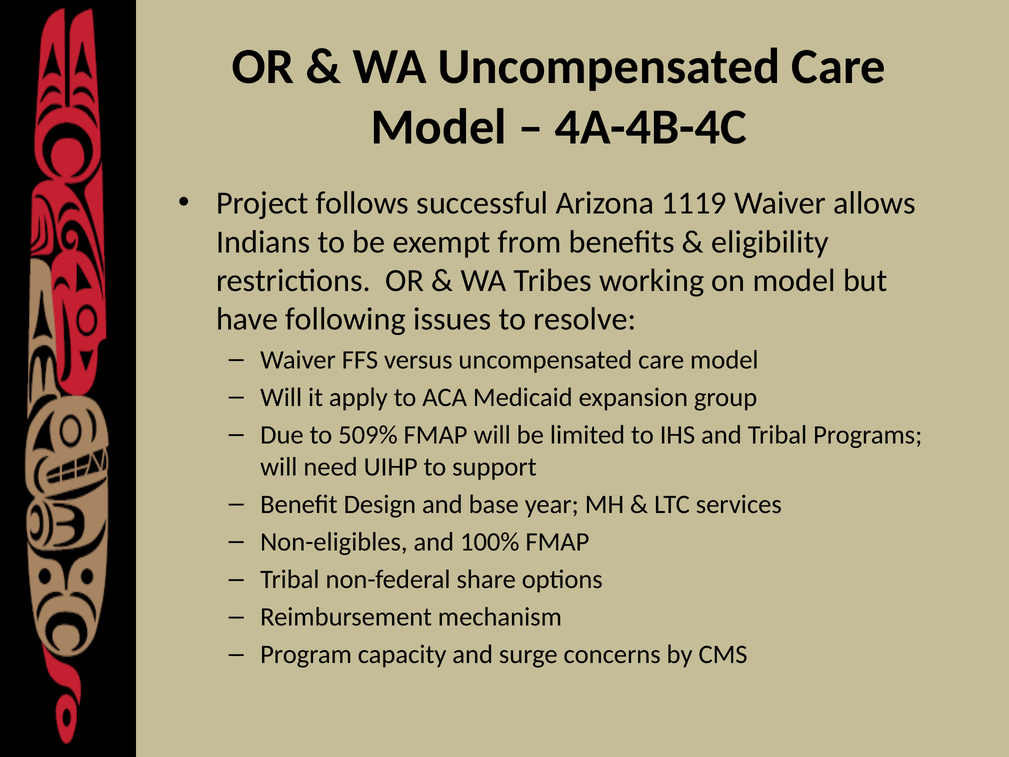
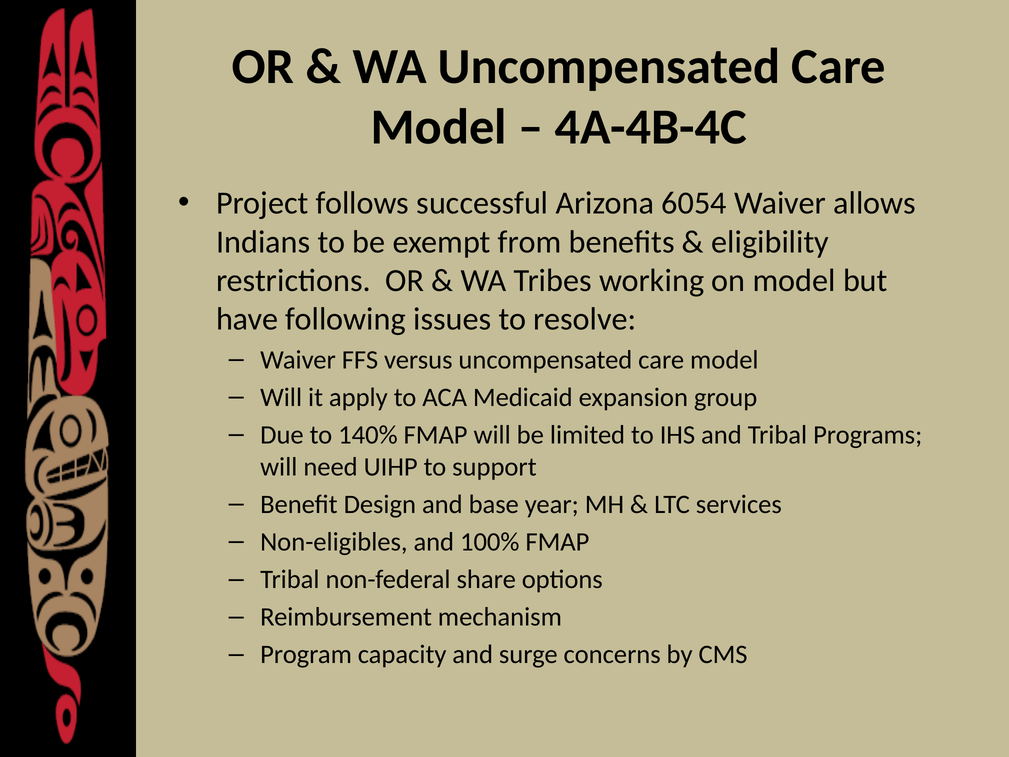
1119: 1119 -> 6054
509%: 509% -> 140%
